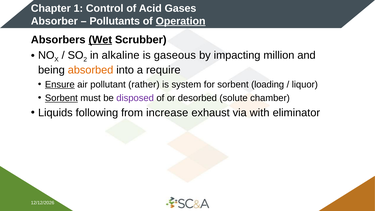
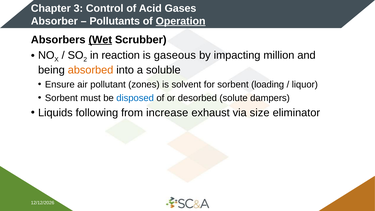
1: 1 -> 3
alkaline: alkaline -> reaction
require: require -> soluble
Ensure underline: present -> none
rather: rather -> zones
system: system -> solvent
Sorbent at (61, 98) underline: present -> none
disposed colour: purple -> blue
chamber: chamber -> dampers
with: with -> size
